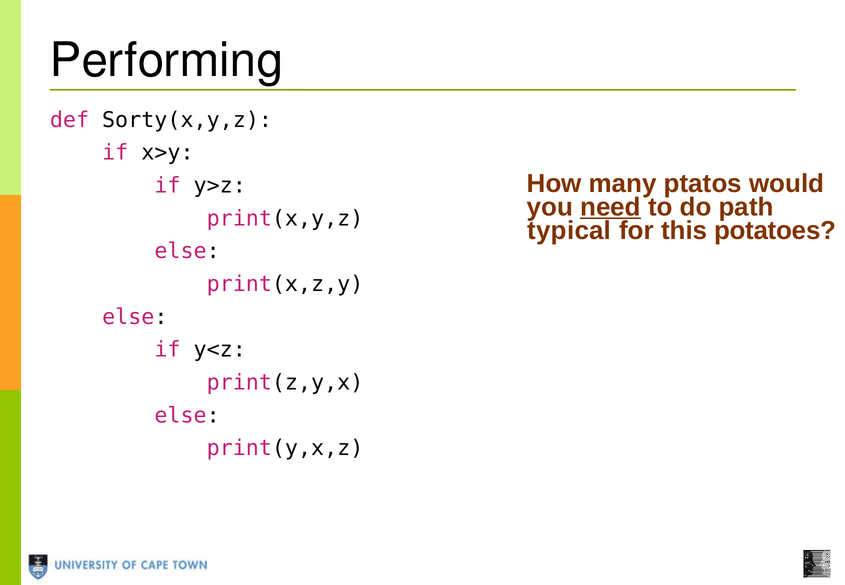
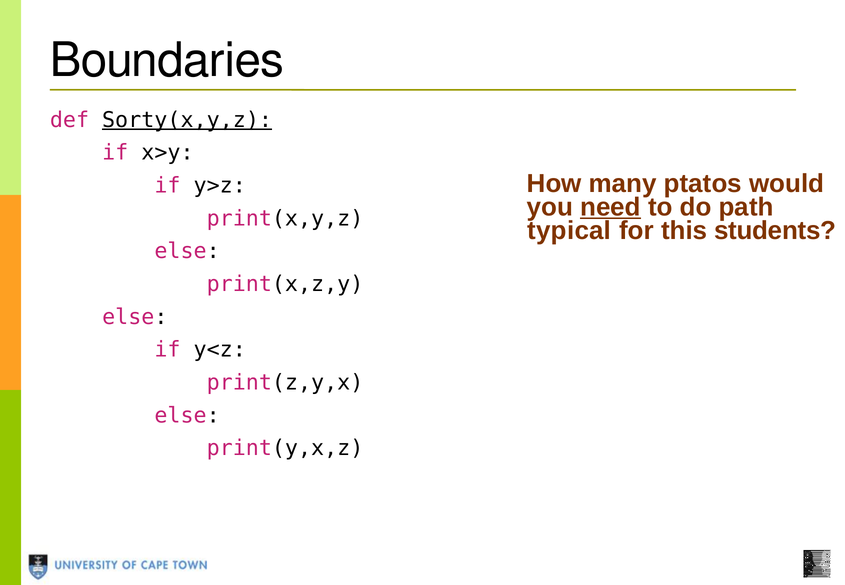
Performing: Performing -> Boundaries
Sorty(x,y,z underline: none -> present
potatoes: potatoes -> students
